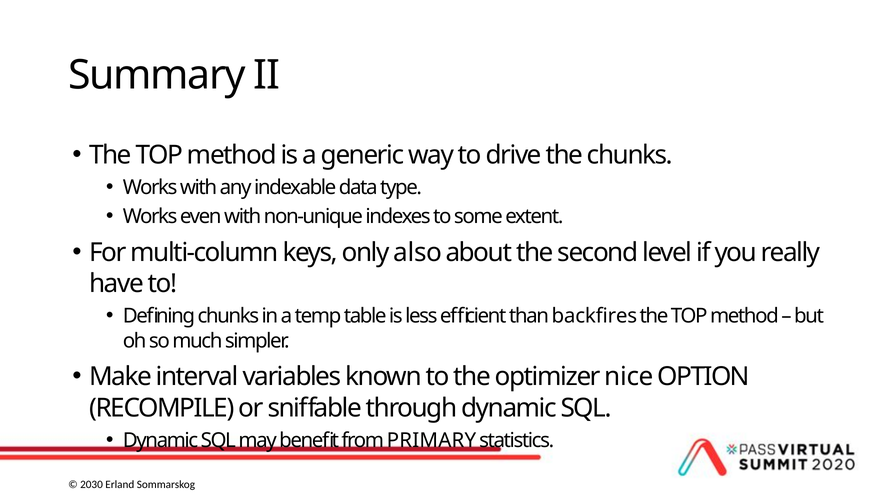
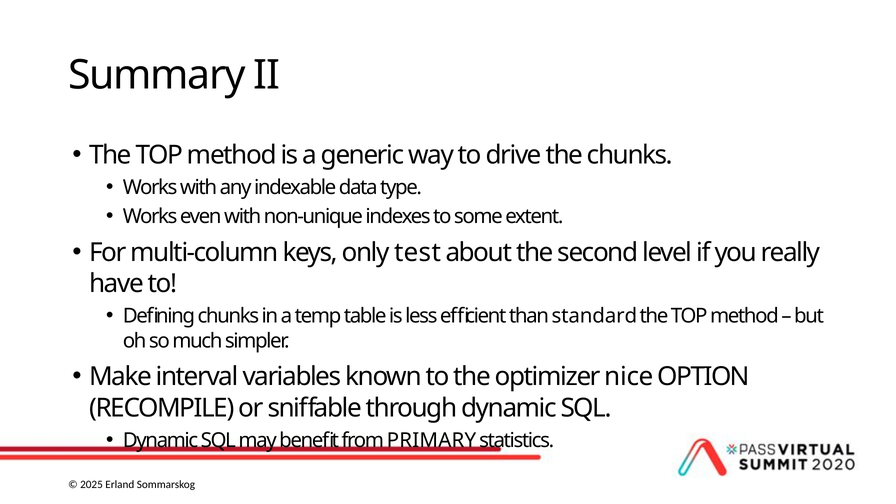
also: also -> test
backfires: backfires -> standard
2030: 2030 -> 2025
